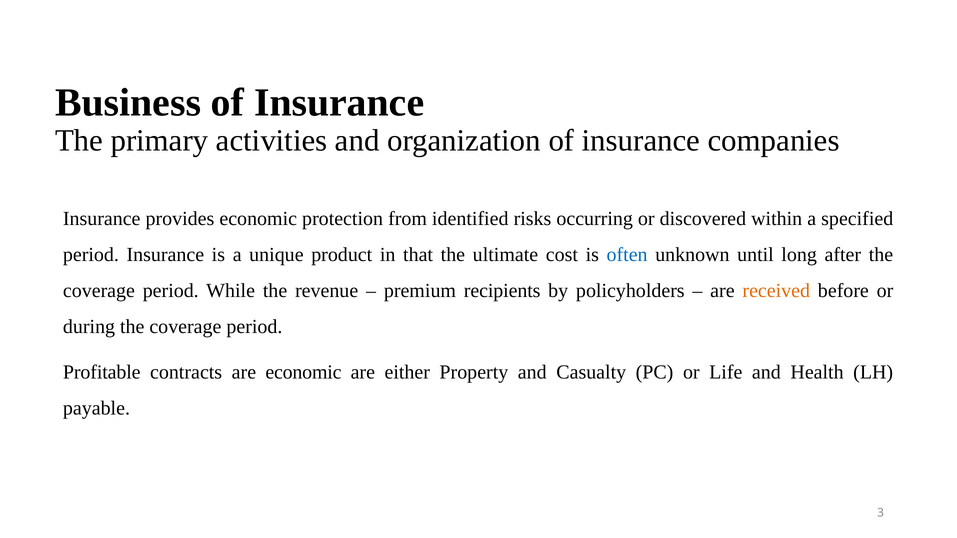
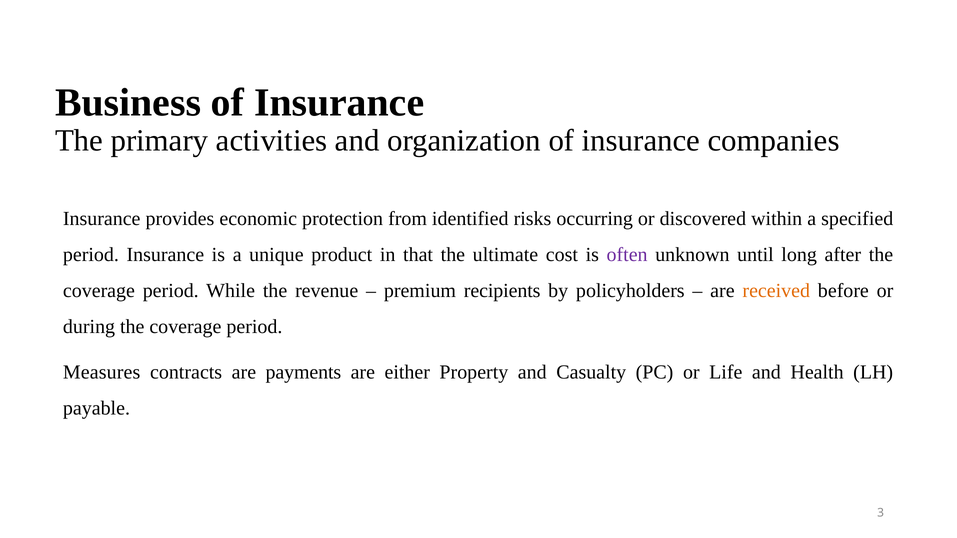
often colour: blue -> purple
Profitable: Profitable -> Measures
are economic: economic -> payments
